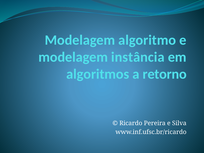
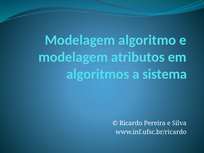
instância: instância -> atributos
retorno: retorno -> sistema
